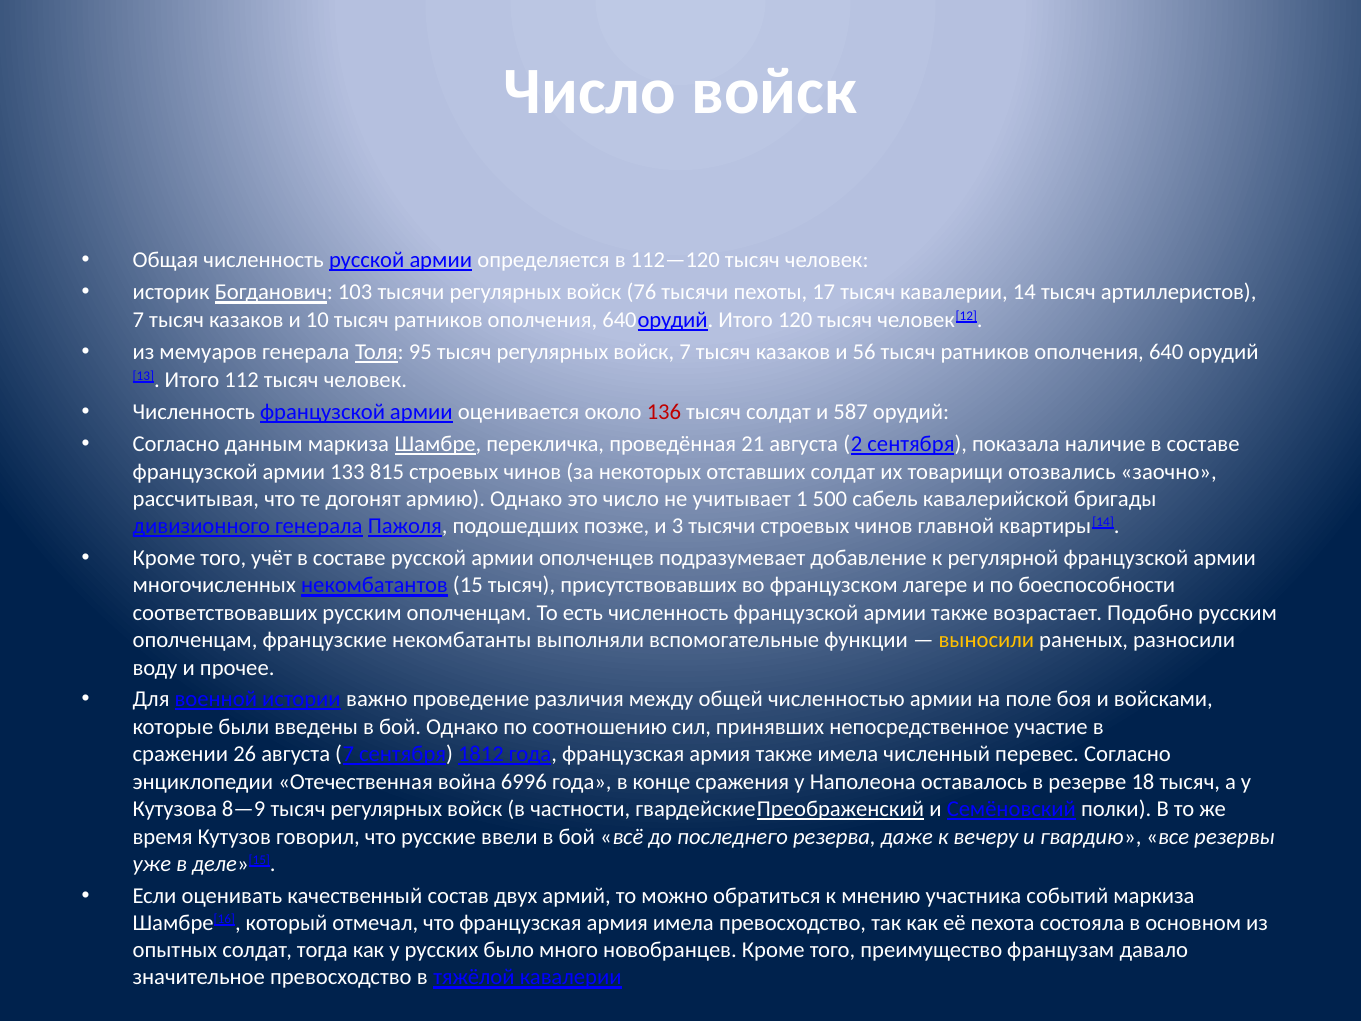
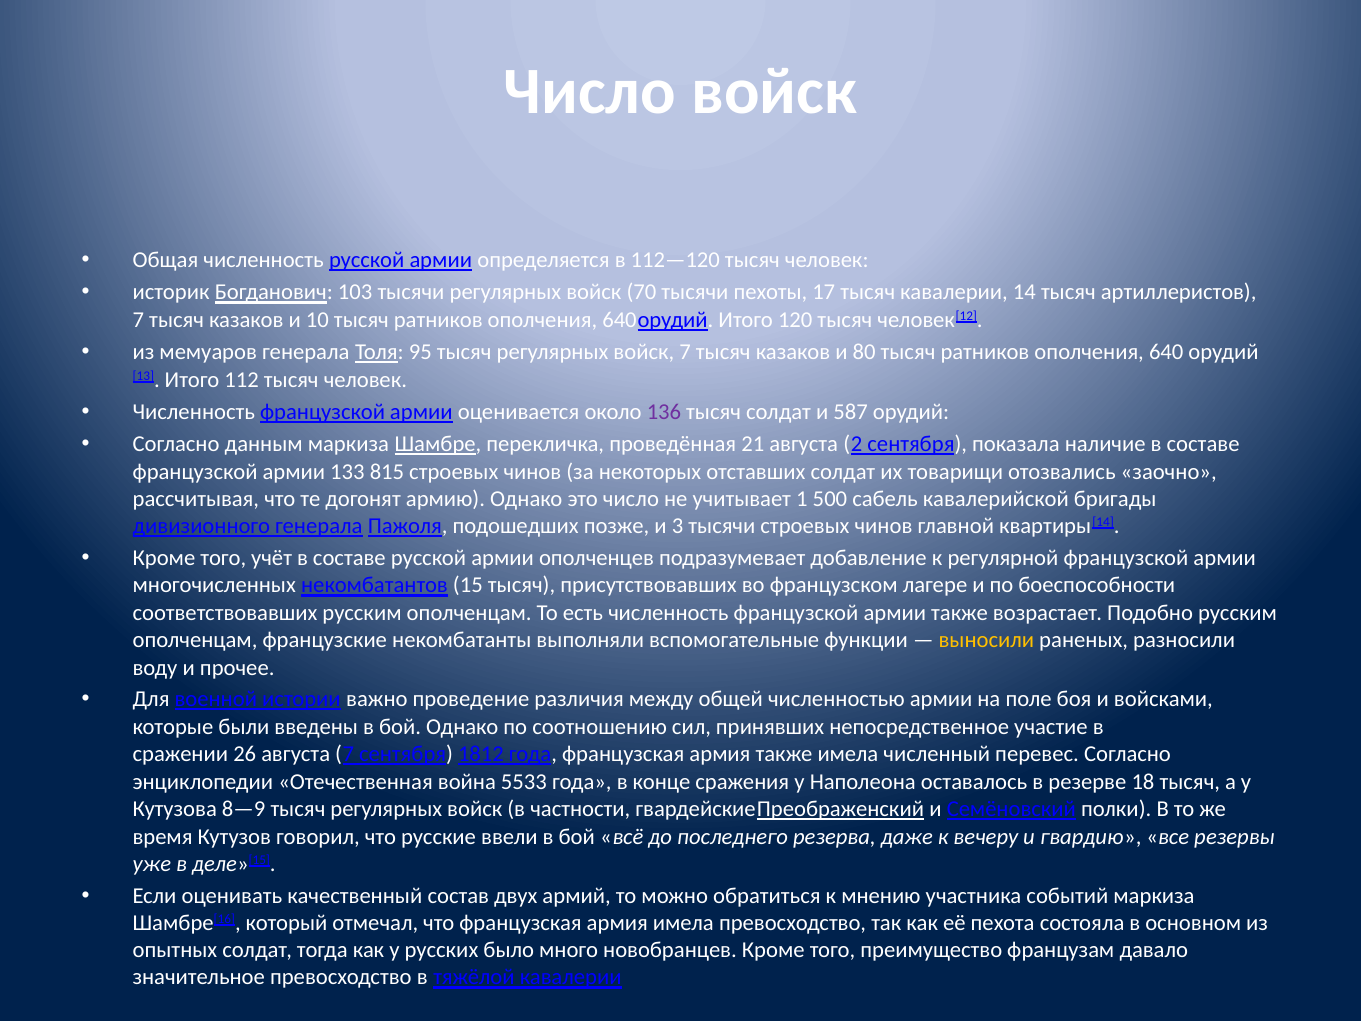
76: 76 -> 70
56: 56 -> 80
136 colour: red -> purple
6996: 6996 -> 5533
